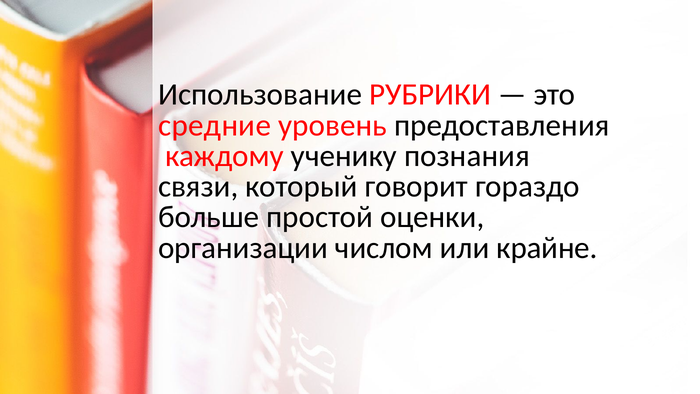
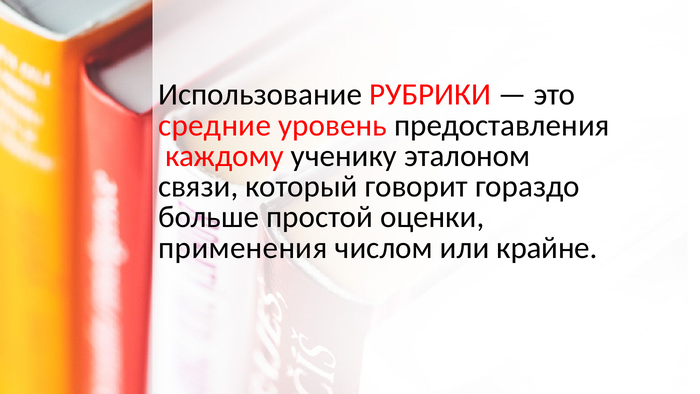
познания: познания -> эталоном
организации: организации -> применения
